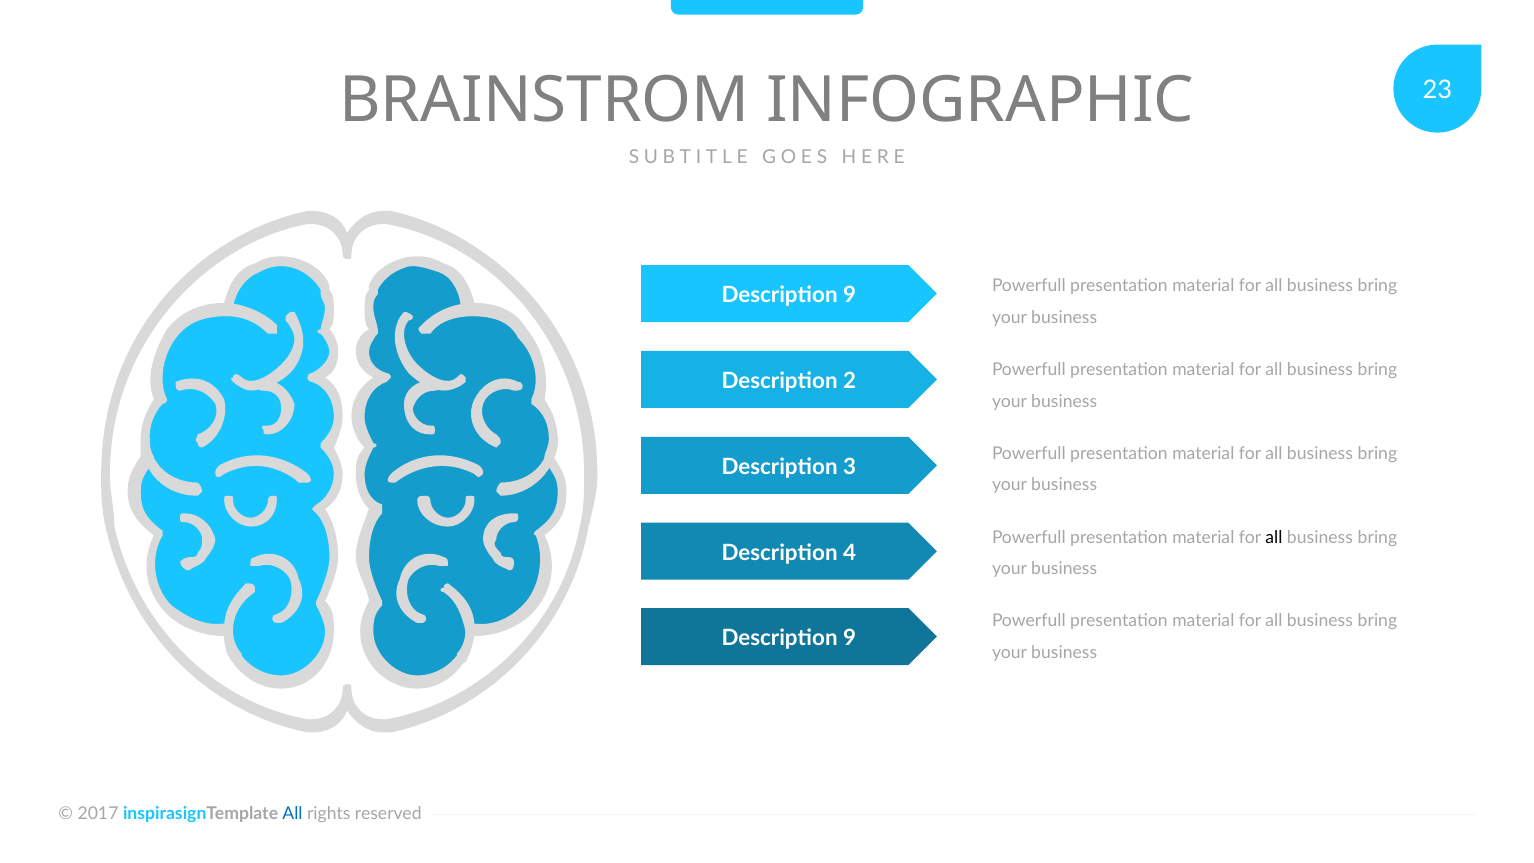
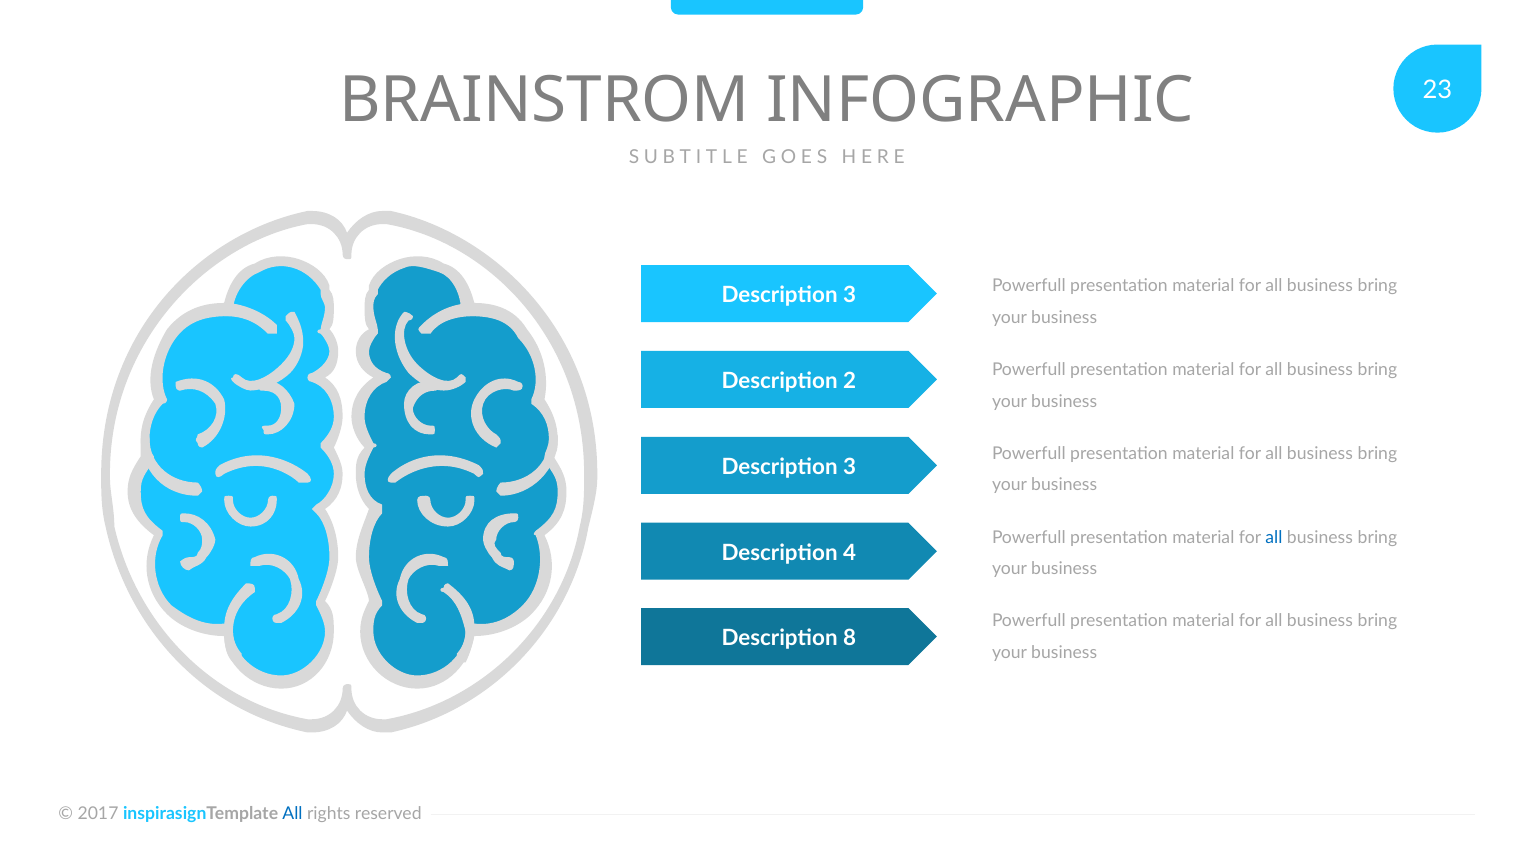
9 at (850, 295): 9 -> 3
all at (1274, 537) colour: black -> blue
9 at (850, 638): 9 -> 8
